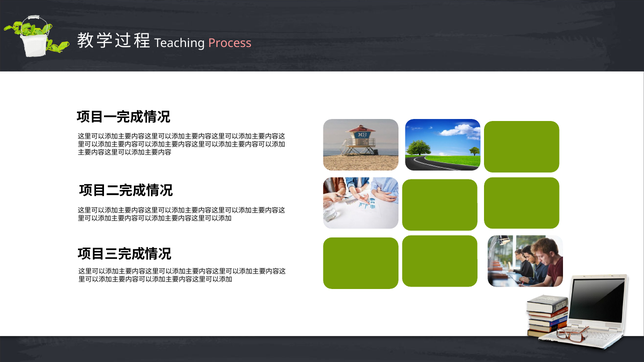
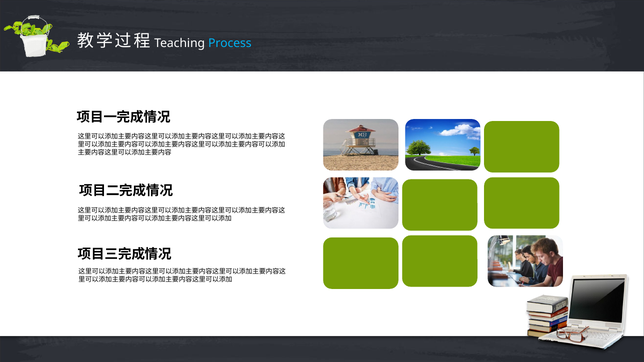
Process colour: pink -> light blue
